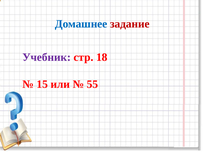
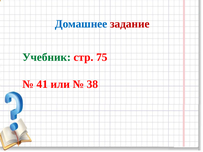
Учебник colour: purple -> green
18: 18 -> 75
15: 15 -> 41
55: 55 -> 38
